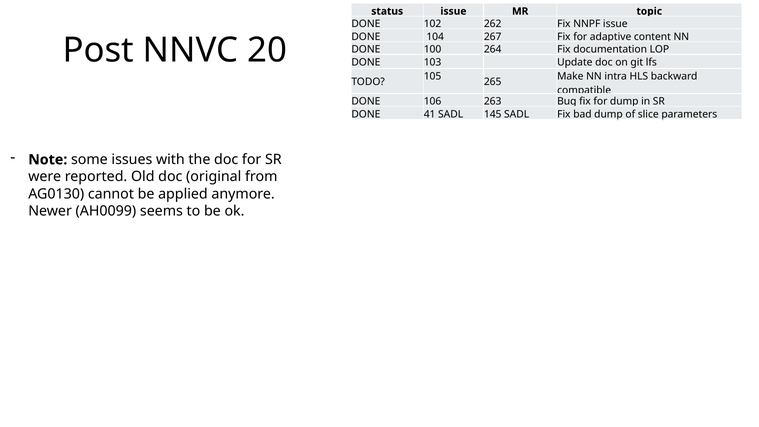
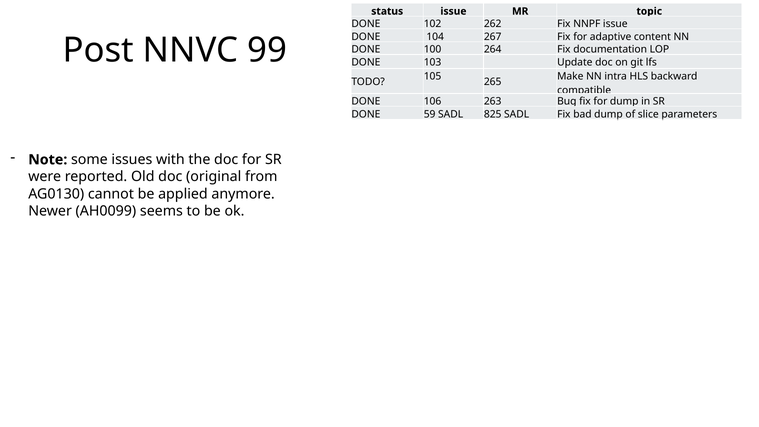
20: 20 -> 99
41: 41 -> 59
145: 145 -> 825
